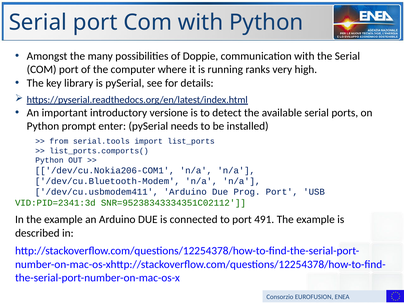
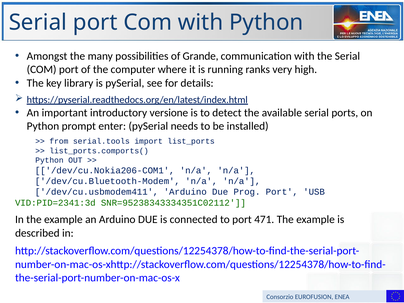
Doppie: Doppie -> Grande
491: 491 -> 471
